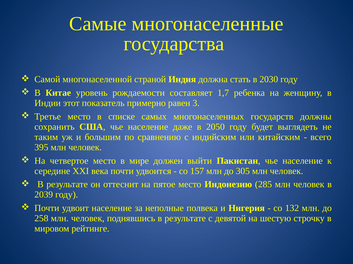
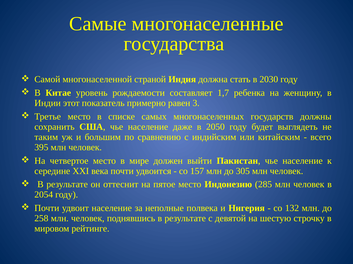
2039: 2039 -> 2054
